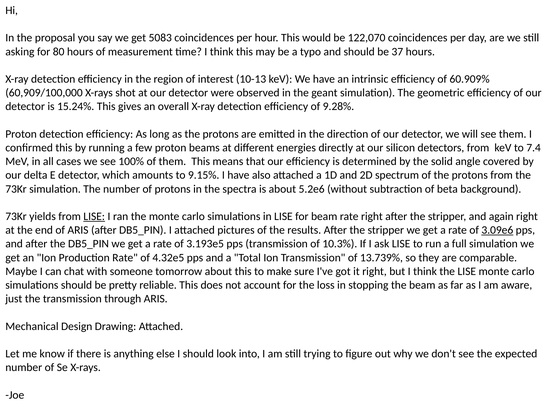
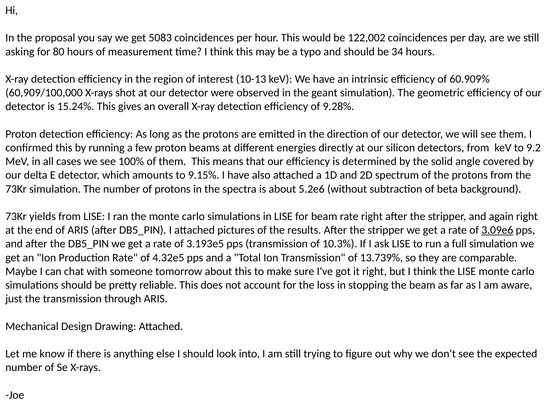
122,070: 122,070 -> 122,002
37: 37 -> 34
7.4: 7.4 -> 9.2
LISE at (94, 216) underline: present -> none
